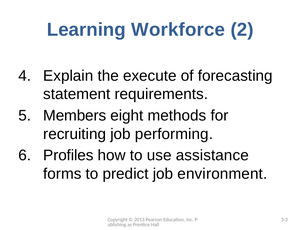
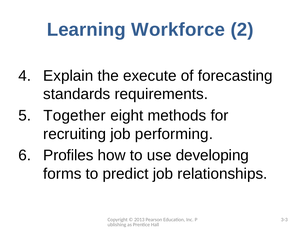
statement: statement -> standards
Members: Members -> Together
assistance: assistance -> developing
environment: environment -> relationships
